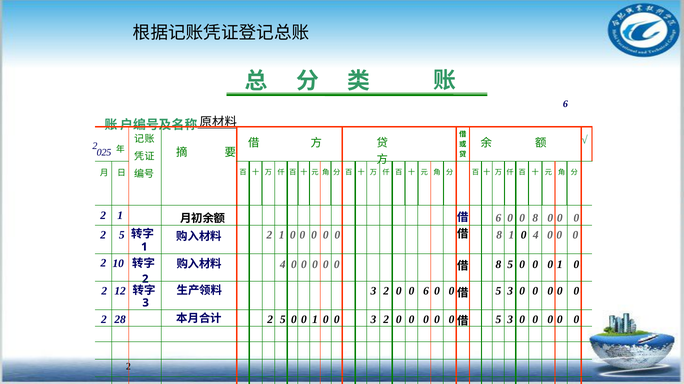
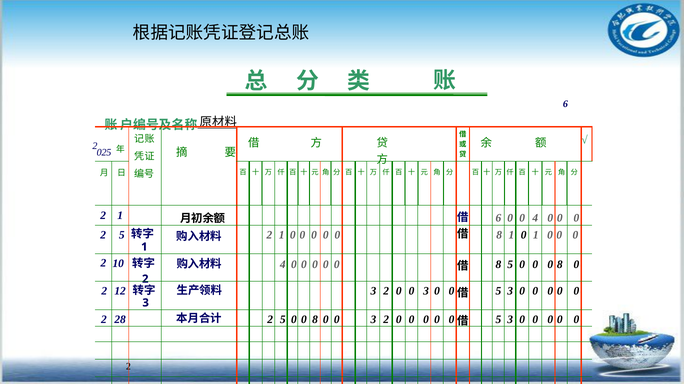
0 8: 8 -> 4
0 4: 4 -> 1
0 0 0 1: 1 -> 8
2 0 0 6: 6 -> 3
5 0 0 1: 1 -> 8
